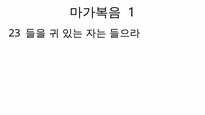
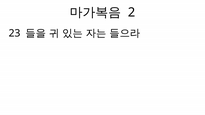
1: 1 -> 2
